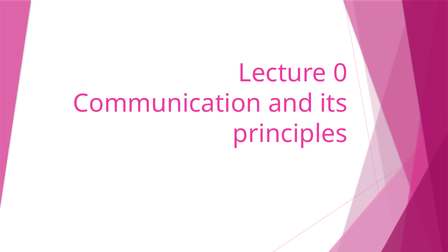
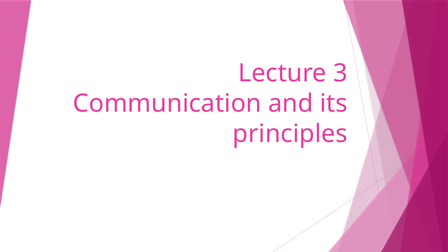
0: 0 -> 3
